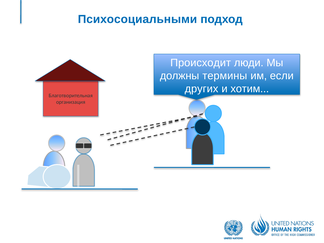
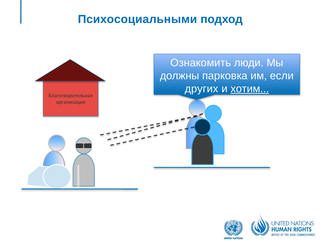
Происходит: Происходит -> Ознакомить
термины: термины -> парковка
хотим underline: none -> present
